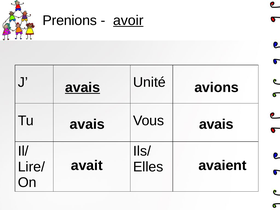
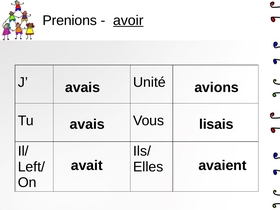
avais at (83, 87) underline: present -> none
avais at (216, 124): avais -> lisais
Lire/: Lire/ -> Left/
